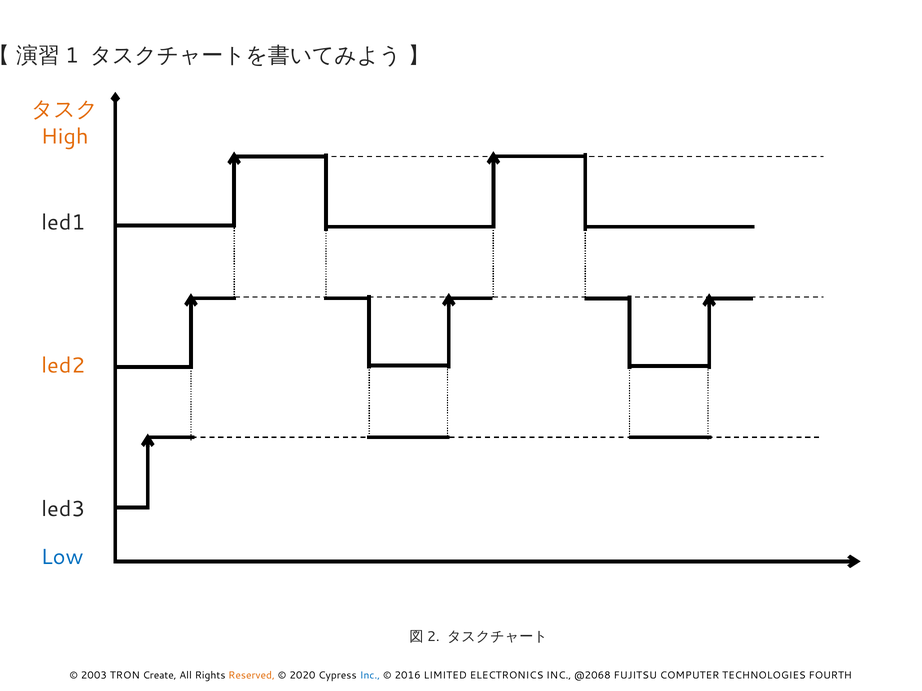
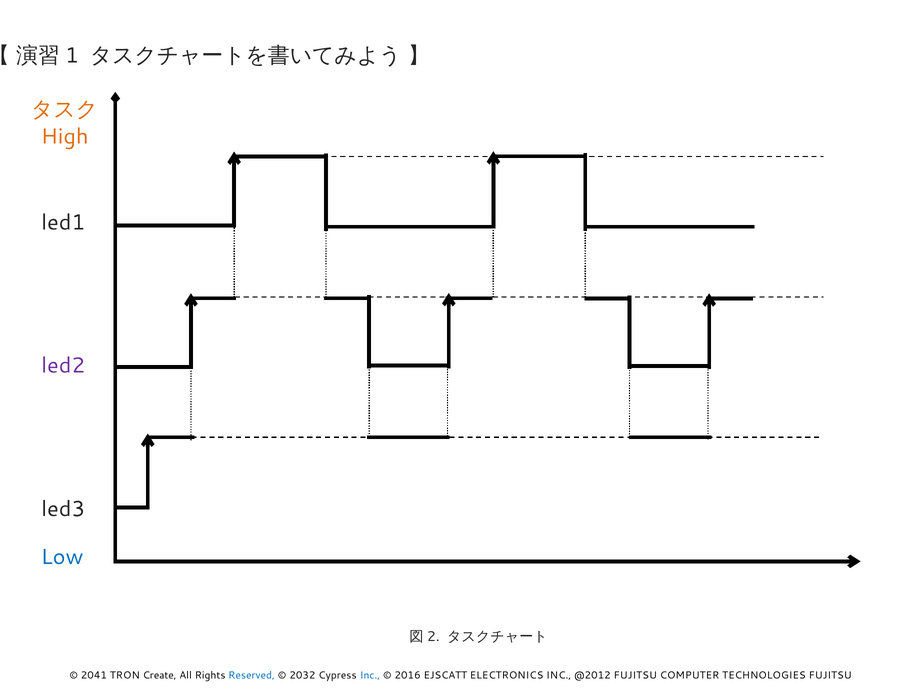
led2 colour: orange -> purple
2003: 2003 -> 2041
Reserved colour: orange -> blue
2020: 2020 -> 2032
LIMITED: LIMITED -> EJSCATT
@2068: @2068 -> @2012
TECHNOLOGIES FOURTH: FOURTH -> FUJITSU
